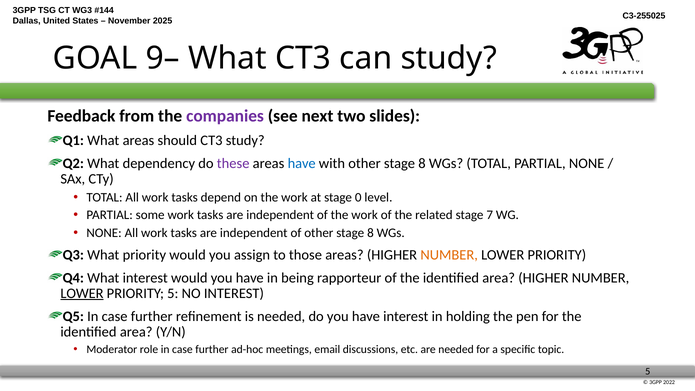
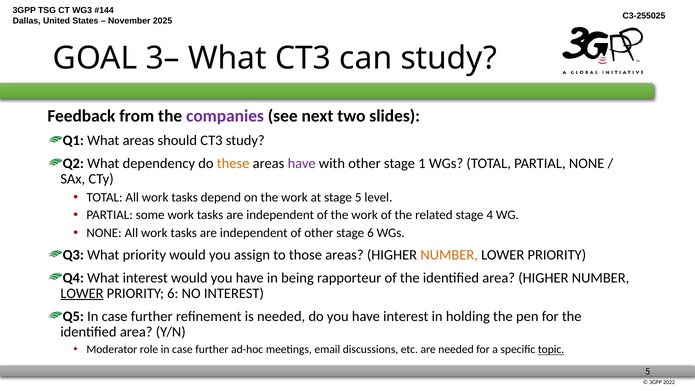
9–: 9– -> 3–
these colour: purple -> orange
have at (302, 163) colour: blue -> purple
with other stage 8: 8 -> 1
stage 0: 0 -> 5
7: 7 -> 4
of other stage 8: 8 -> 6
PRIORITY 5: 5 -> 6
topic underline: none -> present
